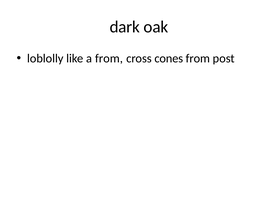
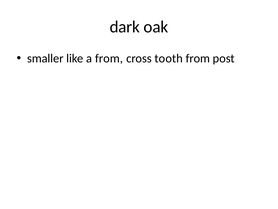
loblolly: loblolly -> smaller
cones: cones -> tooth
